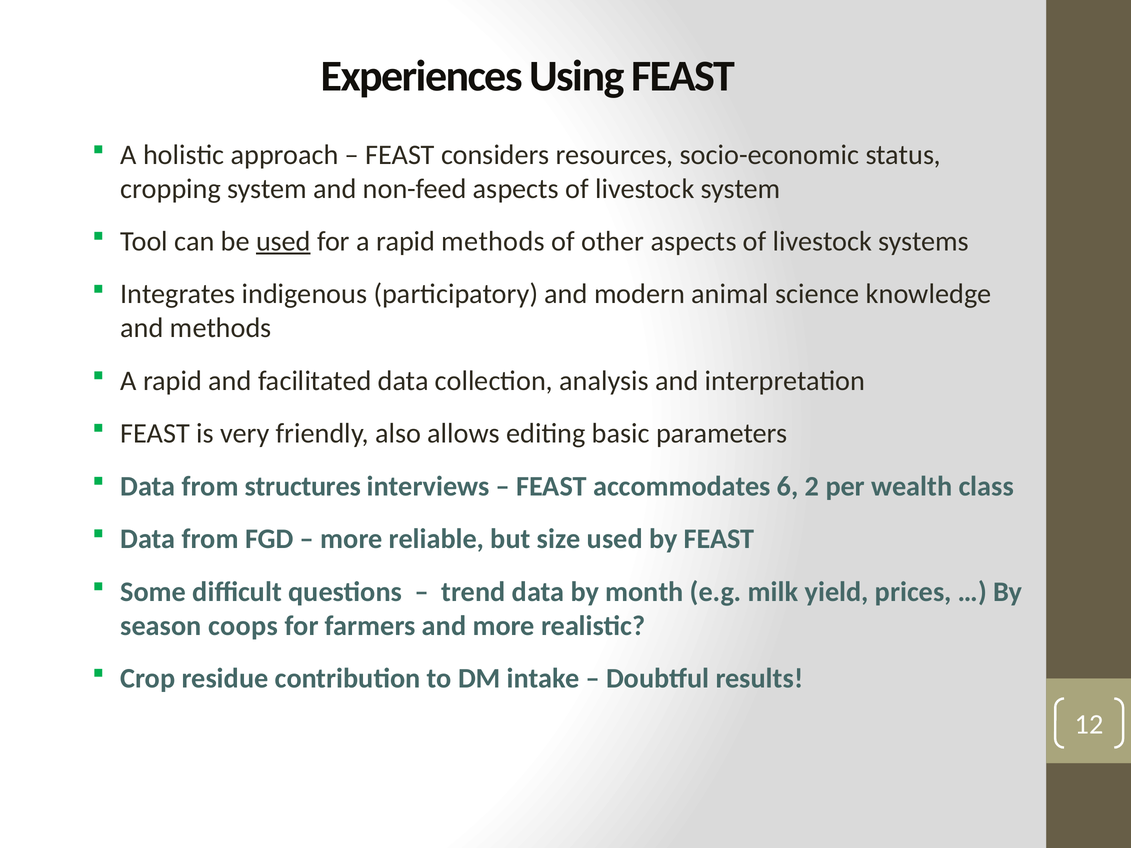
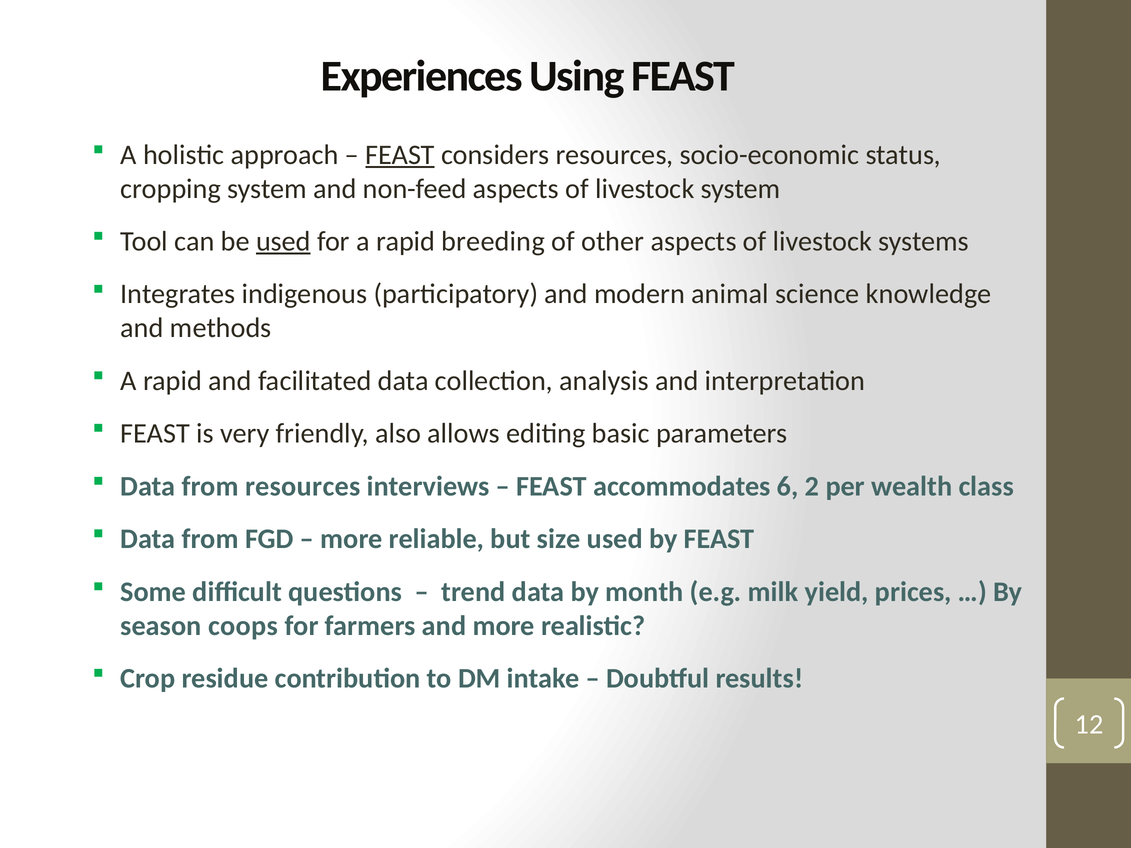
FEAST at (400, 155) underline: none -> present
rapid methods: methods -> breeding
from structures: structures -> resources
